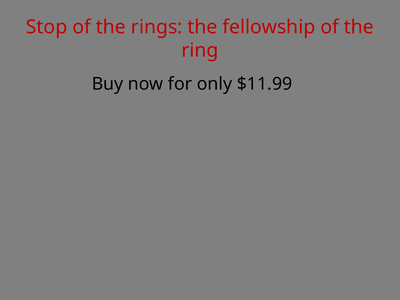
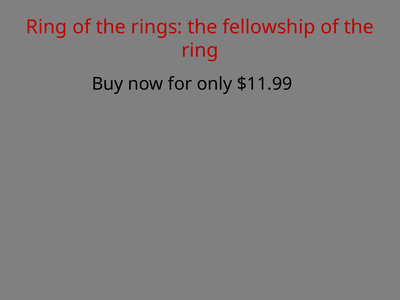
Stop at (47, 27): Stop -> Ring
